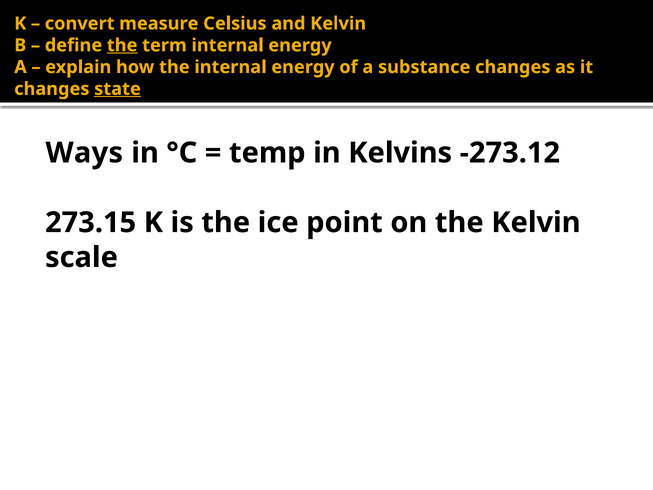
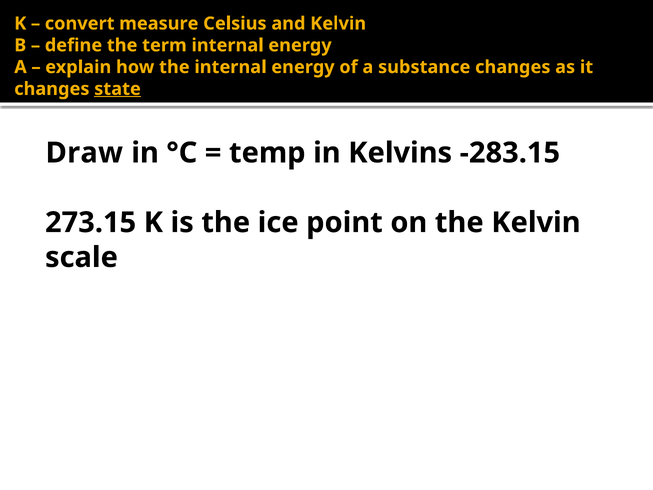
the at (122, 45) underline: present -> none
Ways: Ways -> Draw
-273.12: -273.12 -> -283.15
